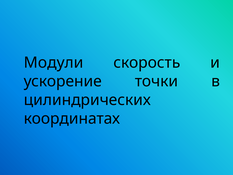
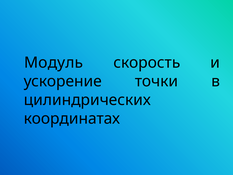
Модули: Модули -> Модуль
